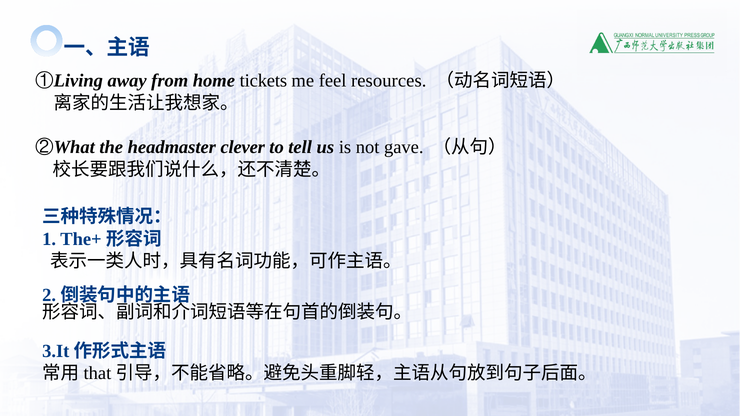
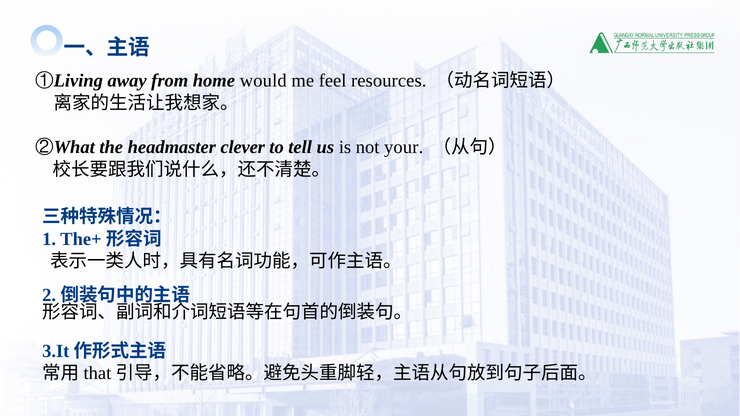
tickets: tickets -> would
gave: gave -> your
